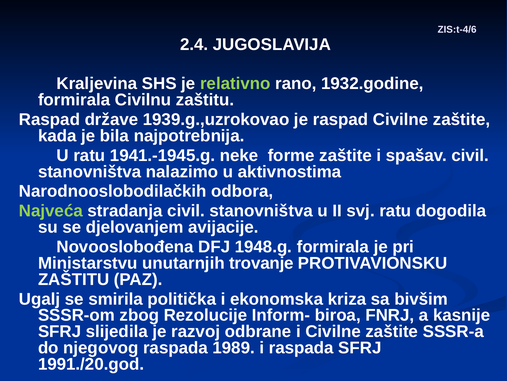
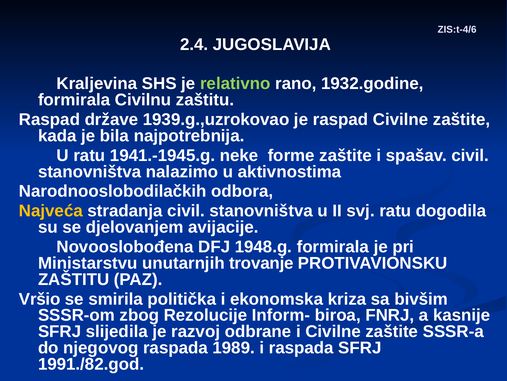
Najveća colour: light green -> yellow
Ugalj: Ugalj -> Vršio
1991./20.god: 1991./20.god -> 1991./82.god
